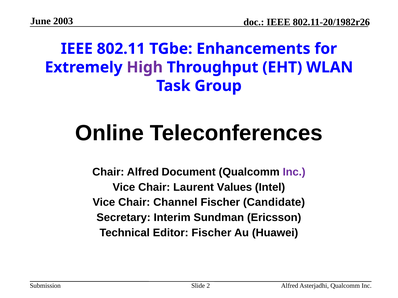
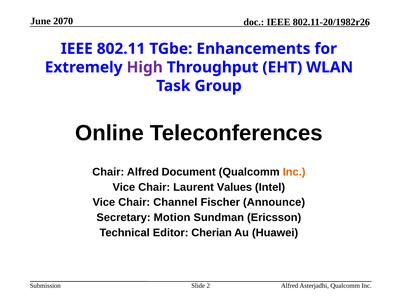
2003: 2003 -> 2070
Inc at (294, 172) colour: purple -> orange
Candidate: Candidate -> Announce
Interim: Interim -> Motion
Editor Fischer: Fischer -> Cherian
